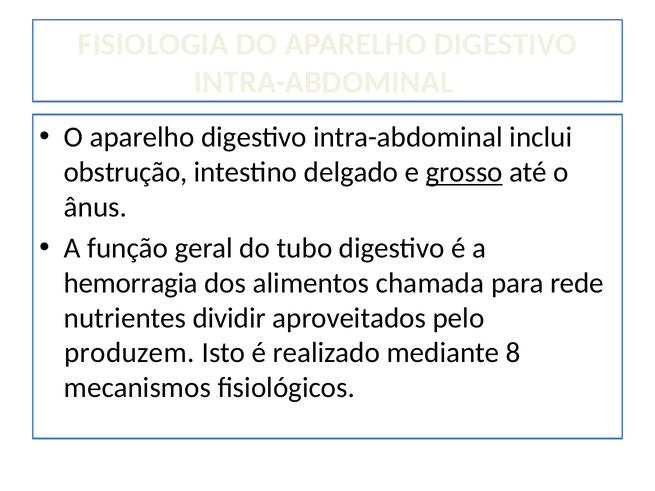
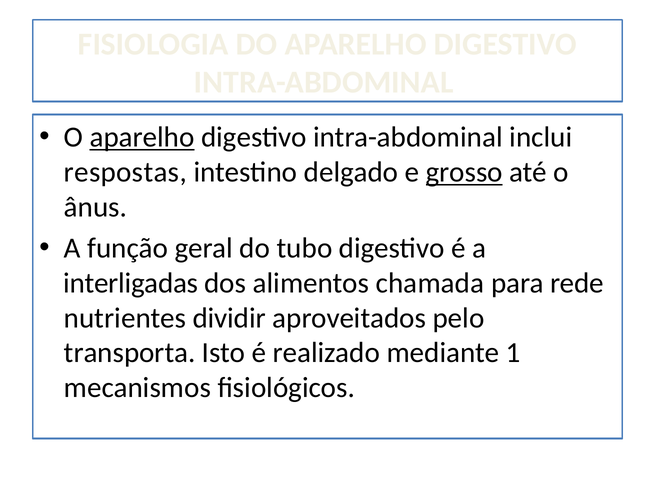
aparelho at (142, 137) underline: none -> present
obstrução: obstrução -> respostas
hemorragia: hemorragia -> interligadas
produzem: produzem -> transporta
8: 8 -> 1
